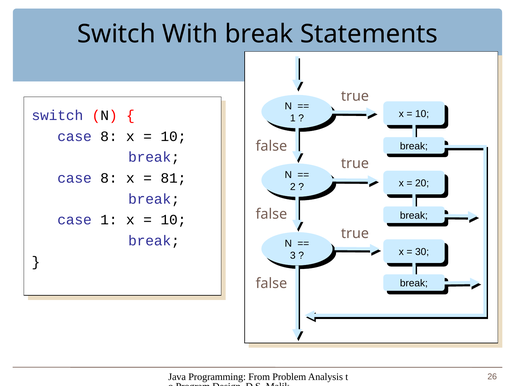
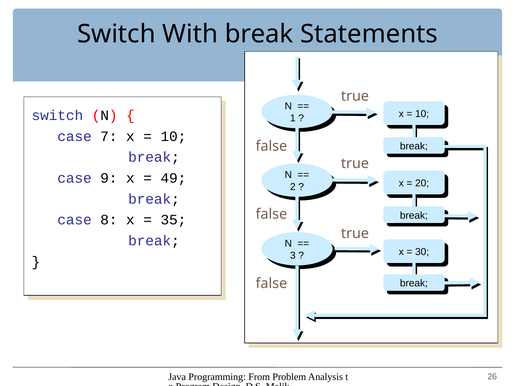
8 at (109, 136): 8 -> 7
8 at (109, 178): 8 -> 9
81: 81 -> 49
case 1: 1 -> 8
10 at (173, 220): 10 -> 35
